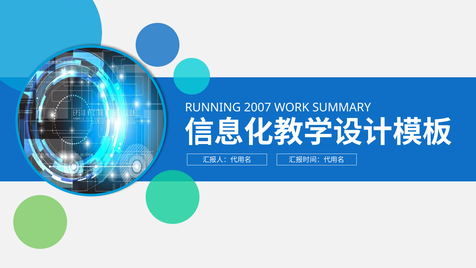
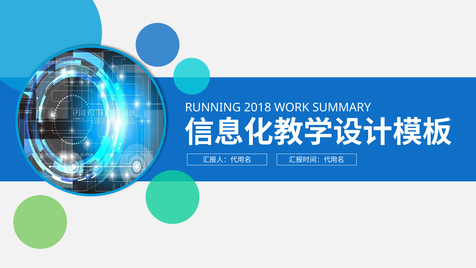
2007: 2007 -> 2018
